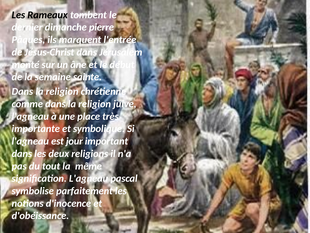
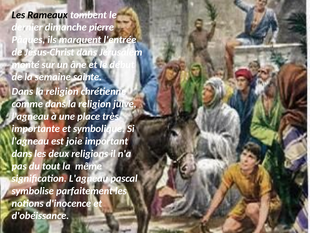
jour: jour -> joie
